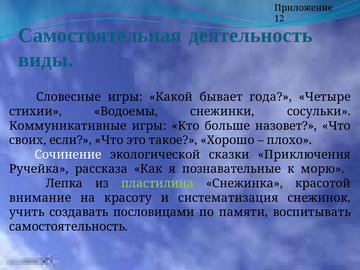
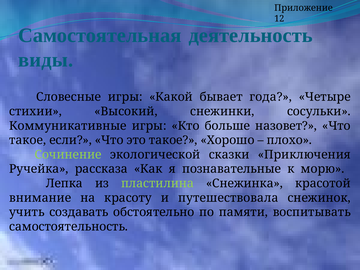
Водоемы: Водоемы -> Высокий
своих at (28, 140): своих -> такое
Сочинение colour: white -> light green
систематизация: систематизация -> путешествовала
пословицами: пословицами -> обстоятельно
